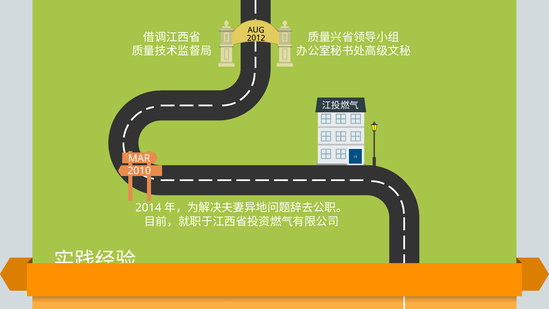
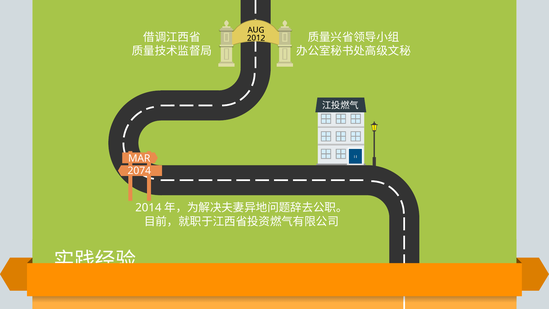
2010: 2010 -> 2074
